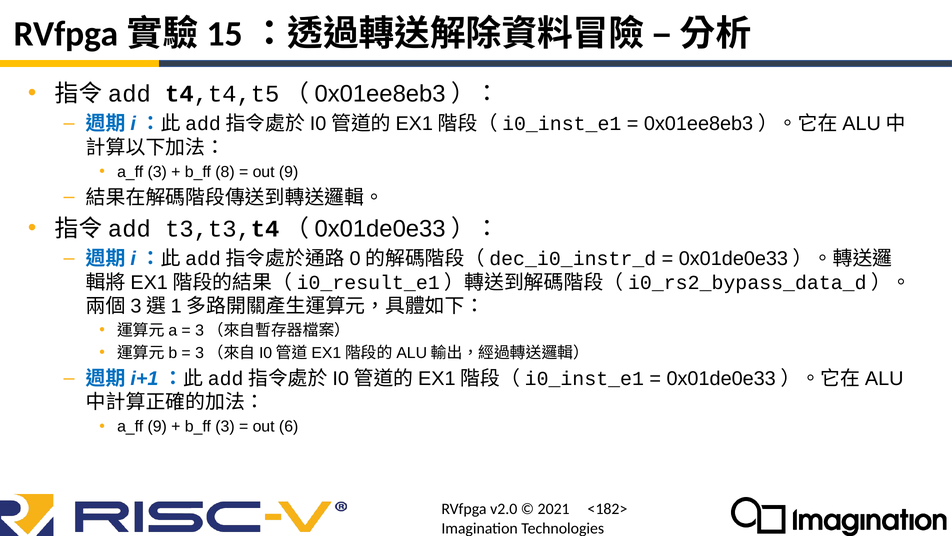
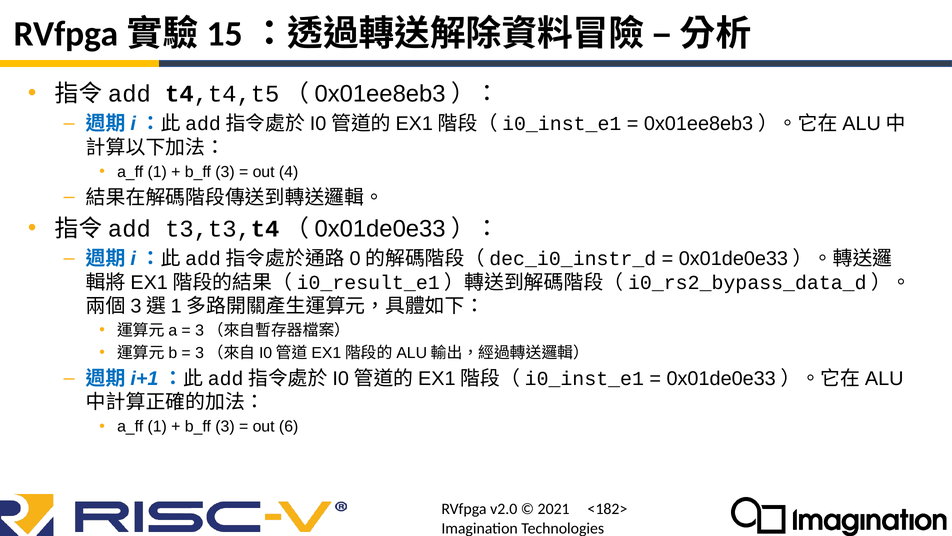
3 at (157, 172): 3 -> 1
8 at (225, 172): 8 -> 3
out 9: 9 -> 4
9 at (157, 426): 9 -> 1
